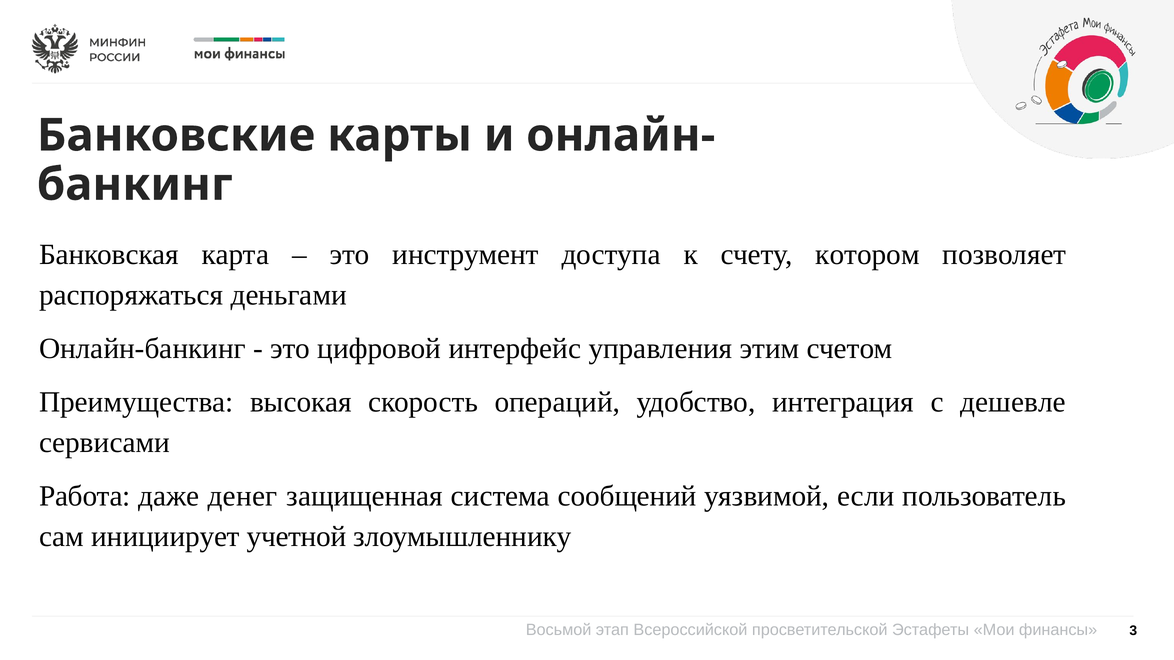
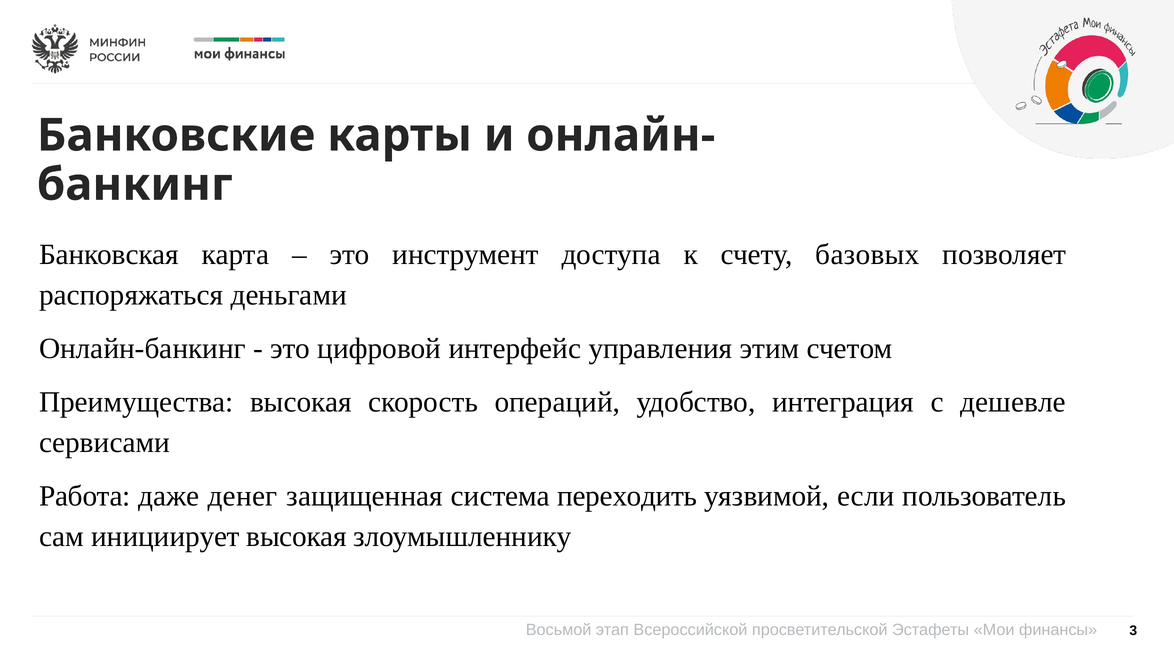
котором: котором -> базовых
сообщений: сообщений -> переходить
инициирует учетной: учетной -> высокая
